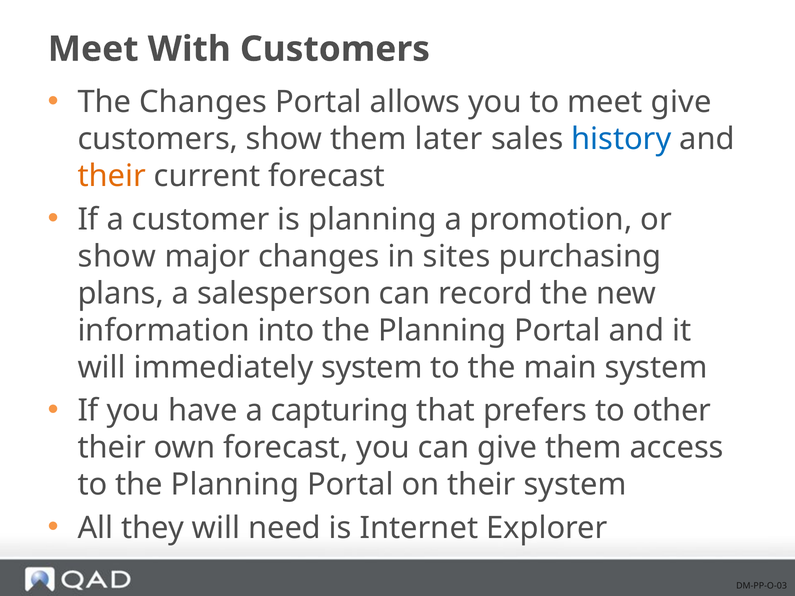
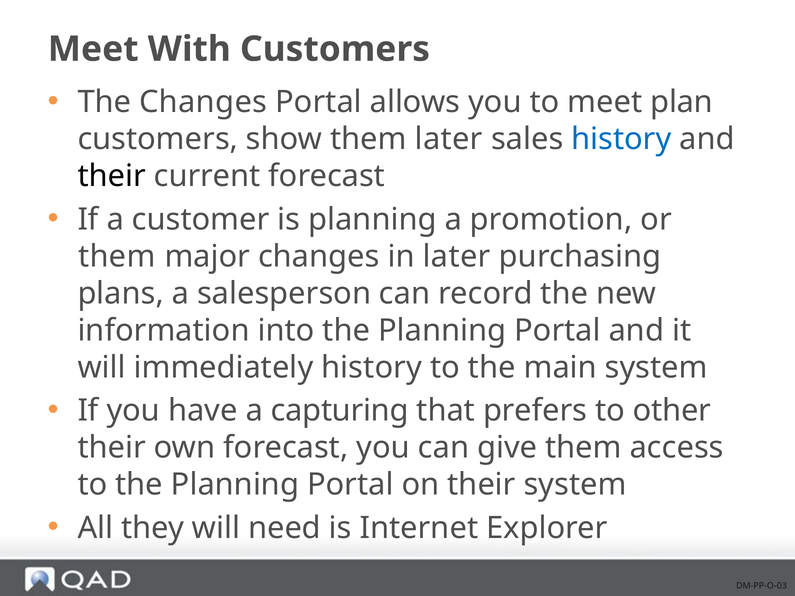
meet give: give -> plan
their at (112, 176) colour: orange -> black
show at (117, 256): show -> them
in sites: sites -> later
immediately system: system -> history
